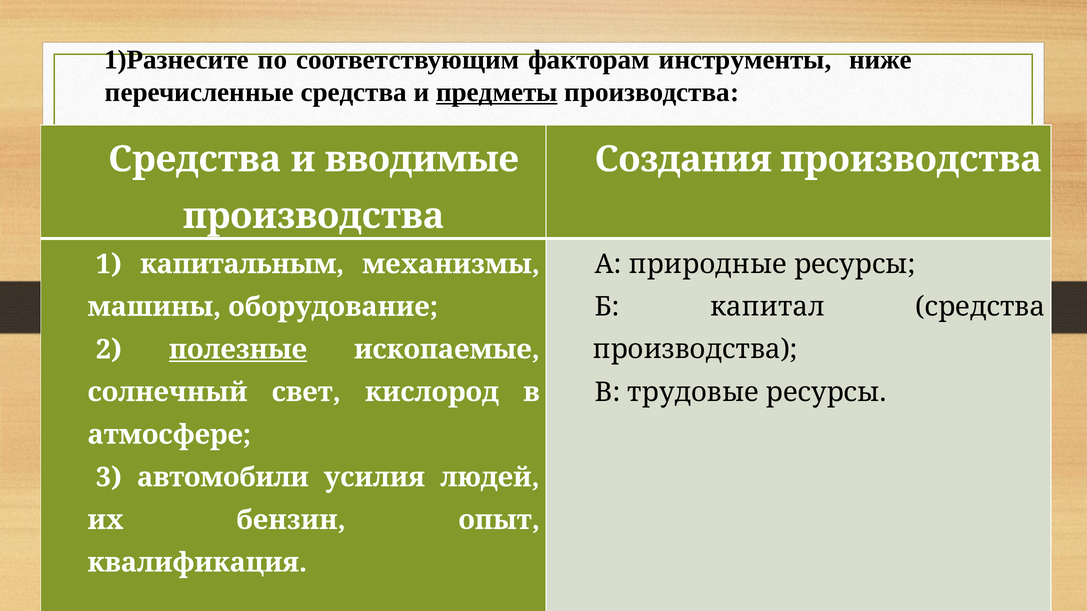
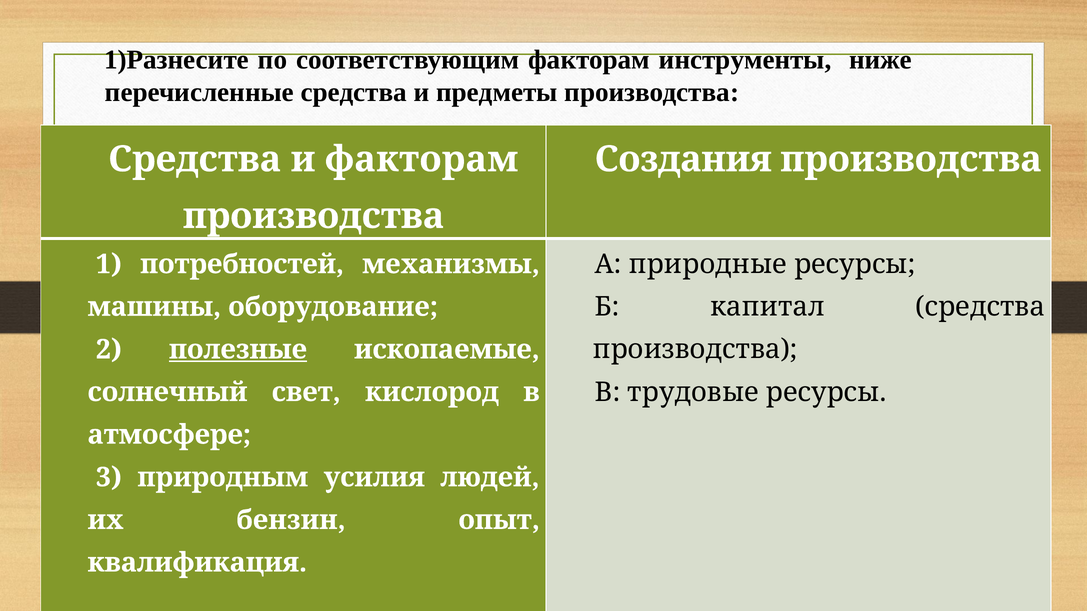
предметы underline: present -> none
и вводимые: вводимые -> факторам
капитальным: капитальным -> потребностей
автомобили: автомобили -> природным
